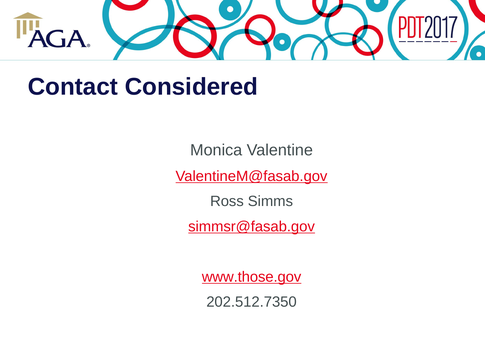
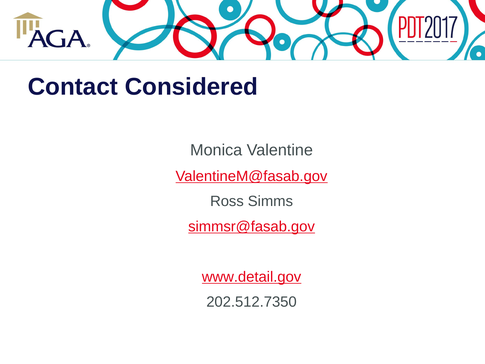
www.those.gov: www.those.gov -> www.detail.gov
